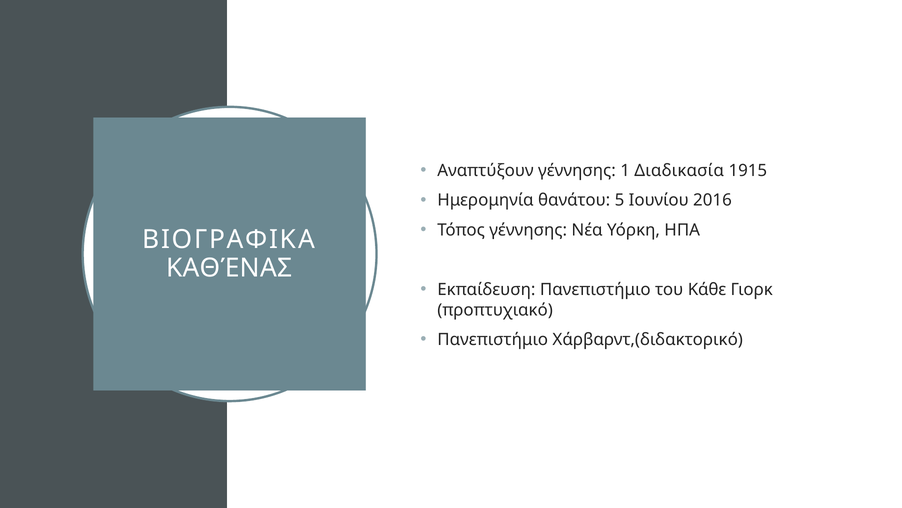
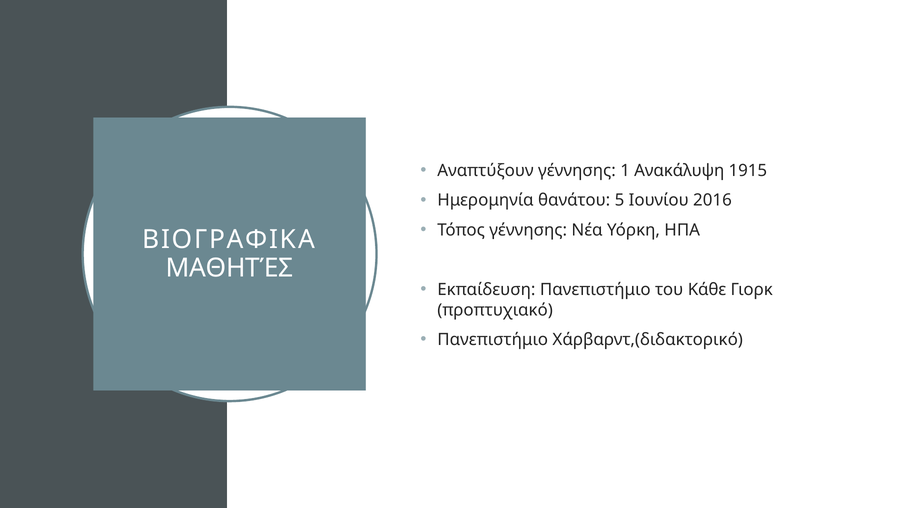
Διαδικασία: Διαδικασία -> Ανακάλυψη
ΚΑΘΈΝΑΣ: ΚΑΘΈΝΑΣ -> ΜΑΘΗΤΈΣ
